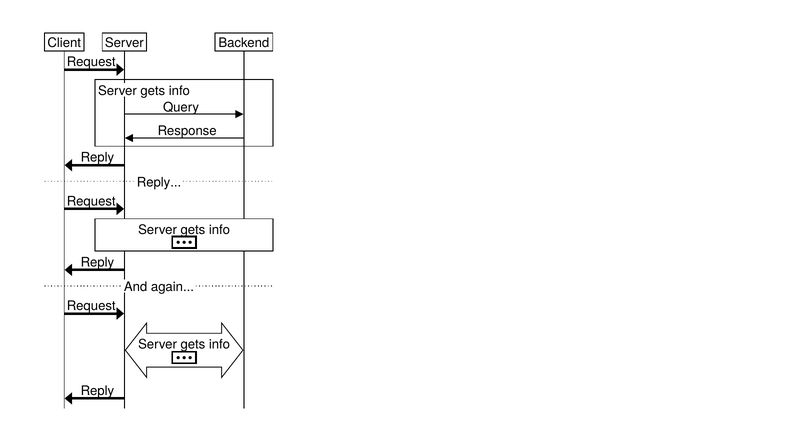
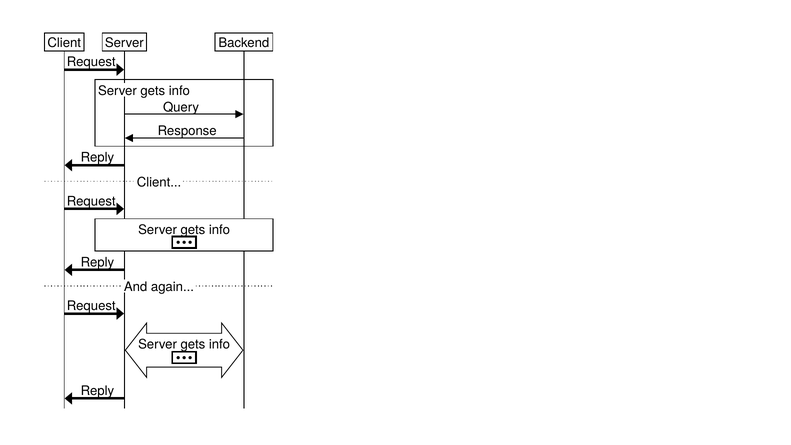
Reply at (159, 182): Reply -> Client
